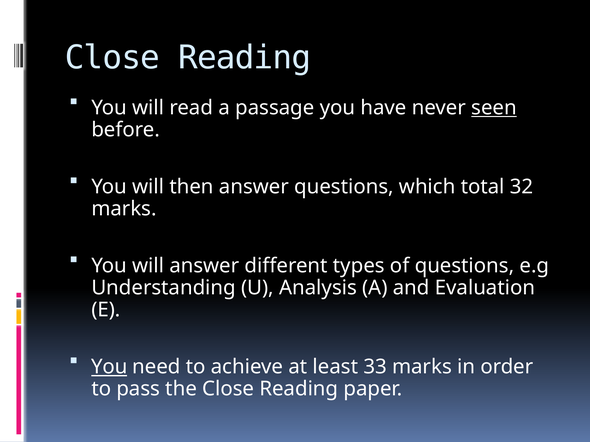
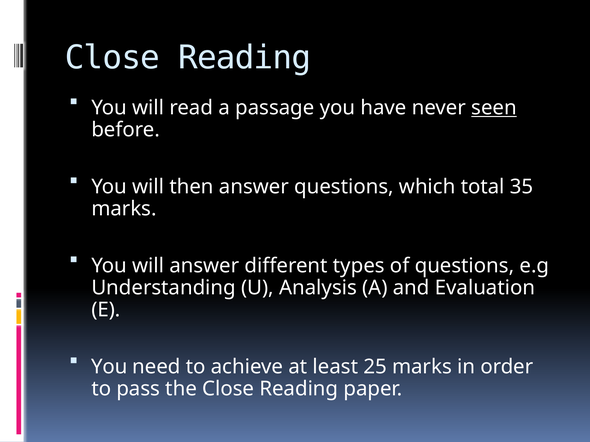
32: 32 -> 35
You at (109, 367) underline: present -> none
33: 33 -> 25
